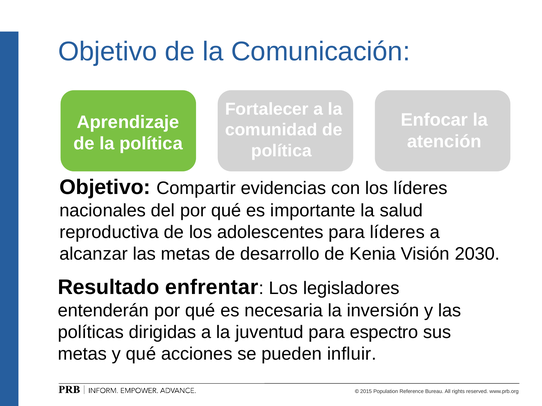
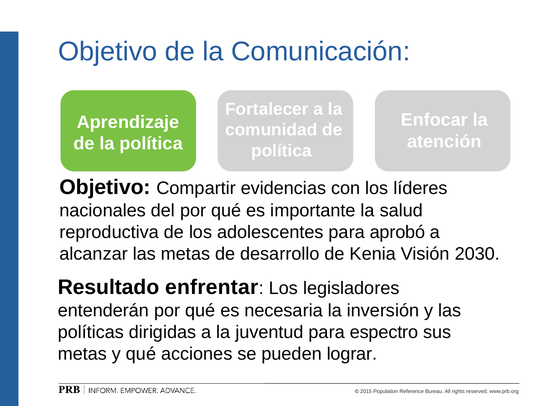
para líderes: líderes -> aprobó
influir: influir -> lograr
